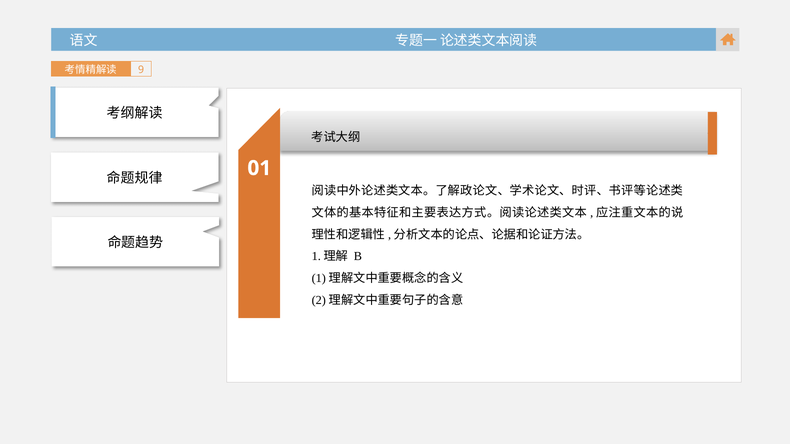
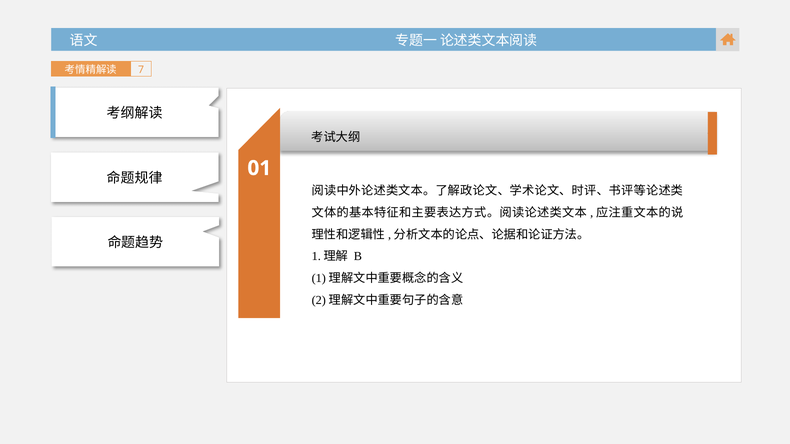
9: 9 -> 7
